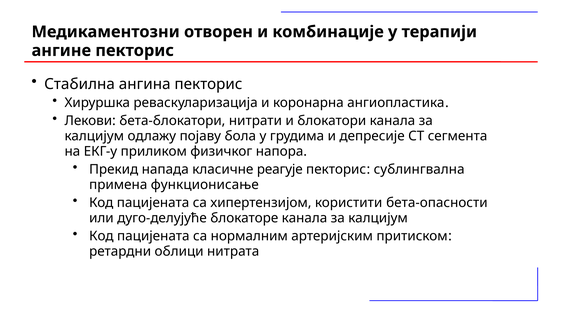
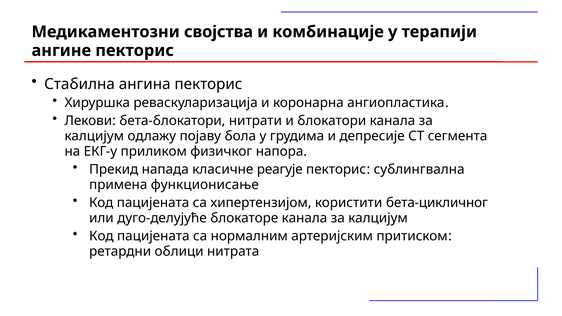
отворен: отворен -> својства
бета-опасности: бета-опасности -> бета-цикличног
